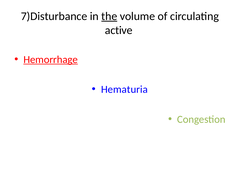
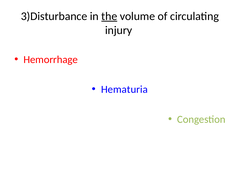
7)Disturbance: 7)Disturbance -> 3)Disturbance
active: active -> injury
Hemorrhage underline: present -> none
